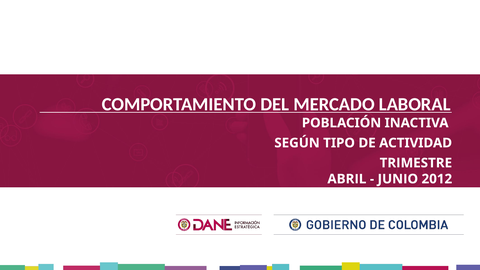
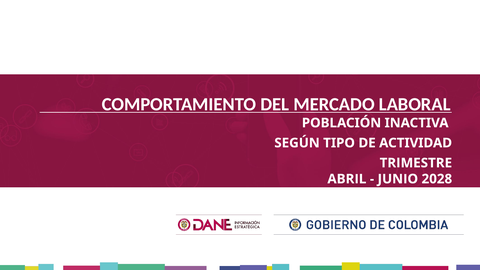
2012: 2012 -> 2028
